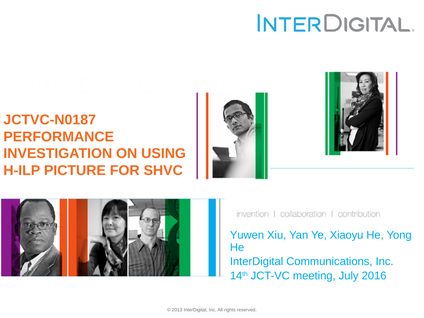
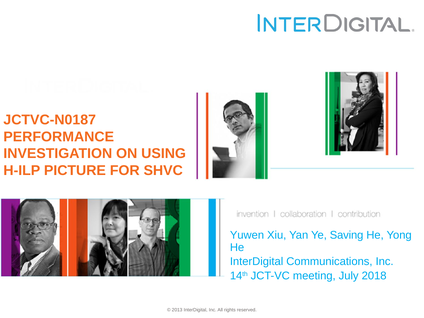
Xiaoyu: Xiaoyu -> Saving
2016: 2016 -> 2018
